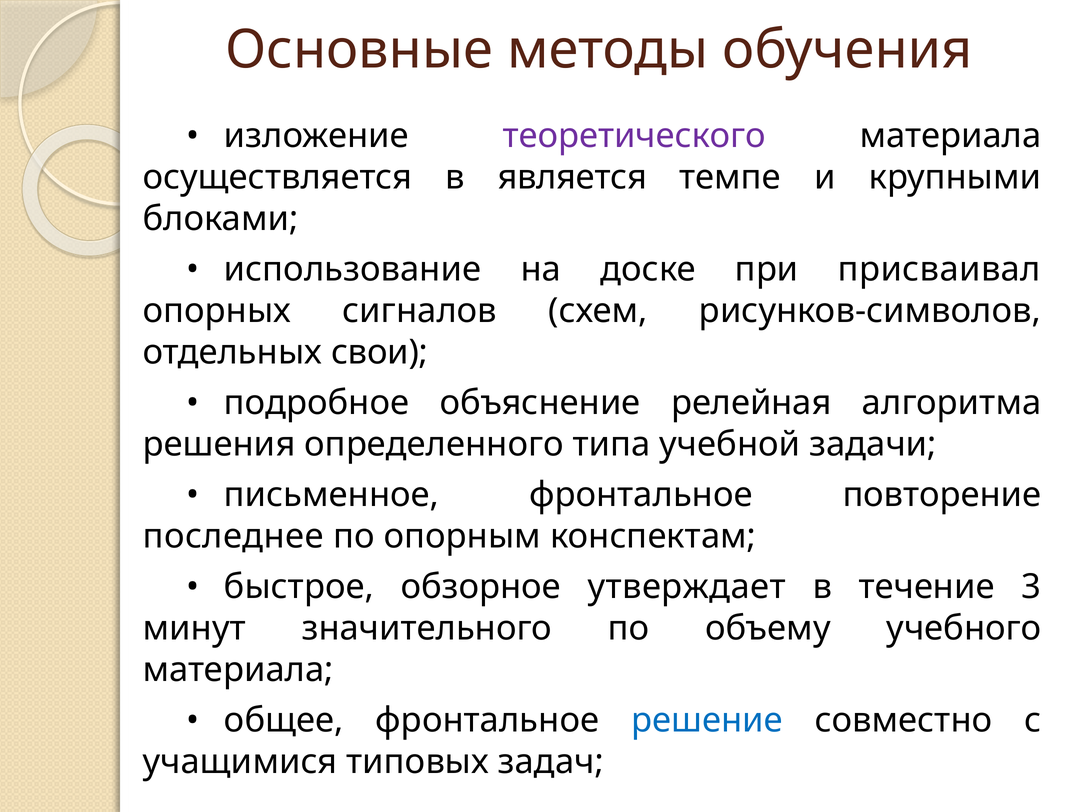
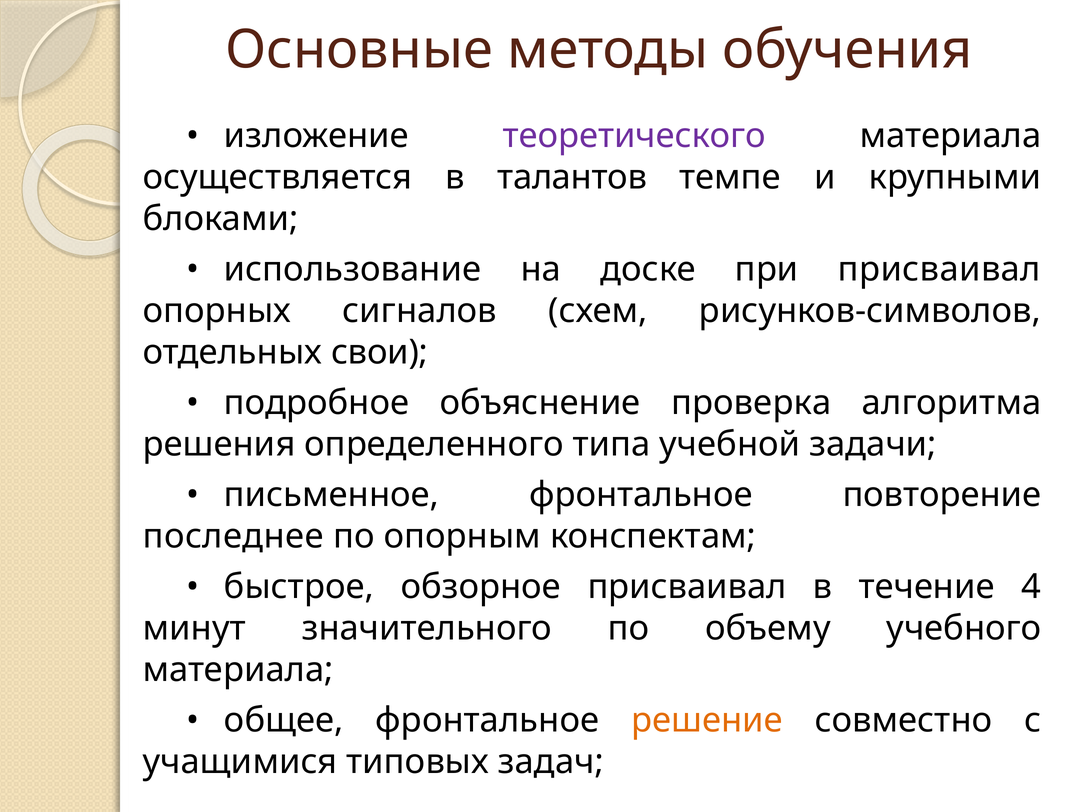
является: является -> талантов
релейная: релейная -> проверка
обзорное утверждает: утверждает -> присваивал
3: 3 -> 4
решение colour: blue -> orange
